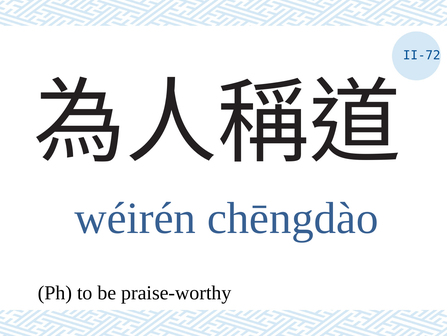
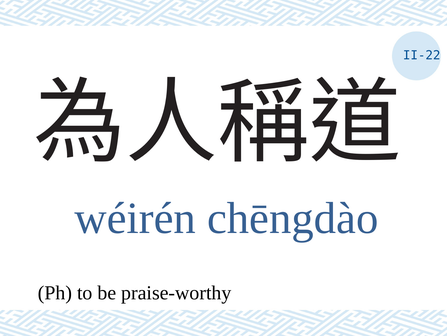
II-72: II-72 -> II-22
